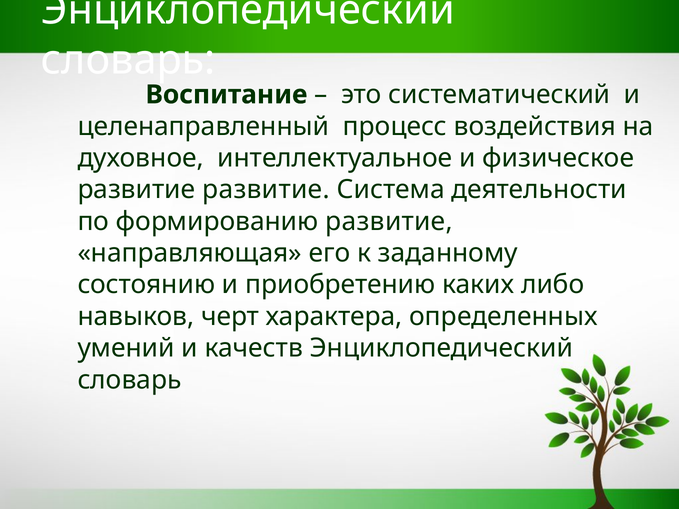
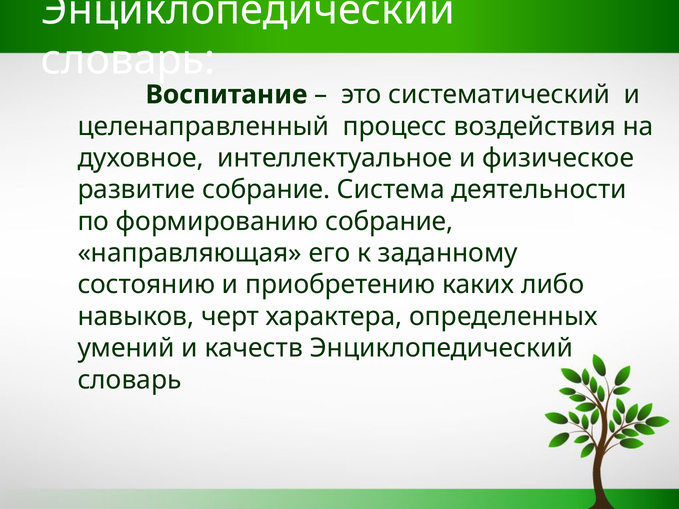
развитие развитие: развитие -> собрание
формированию развитие: развитие -> собрание
